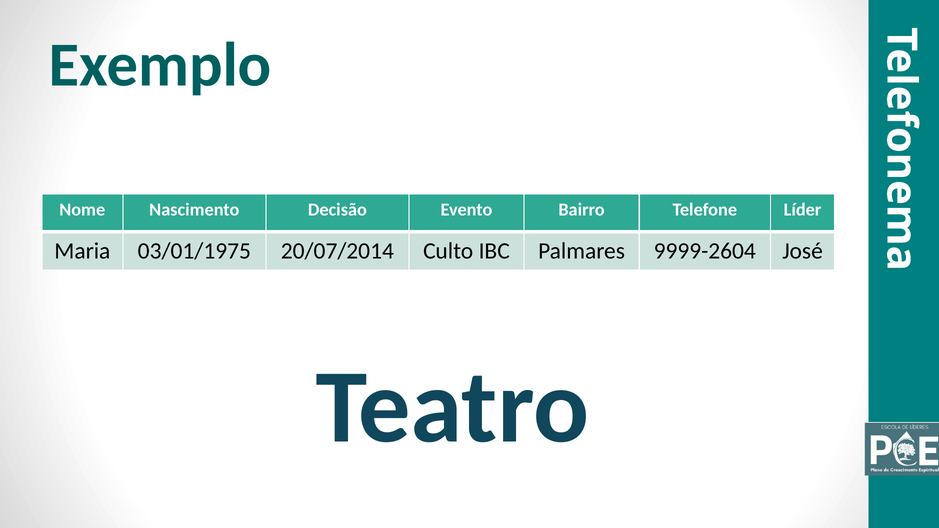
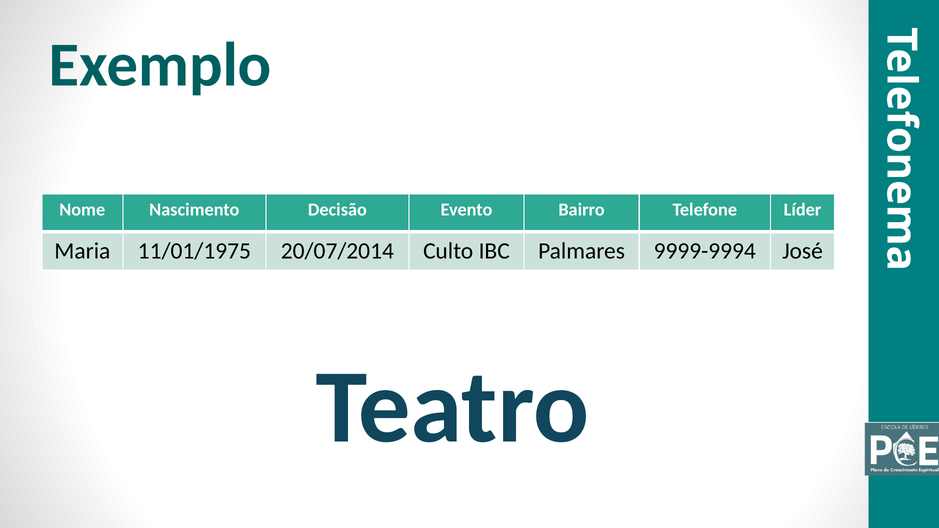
03/01/1975: 03/01/1975 -> 11/01/1975
9999-2604: 9999-2604 -> 9999-9994
